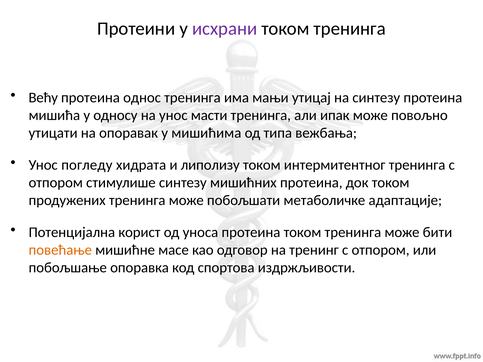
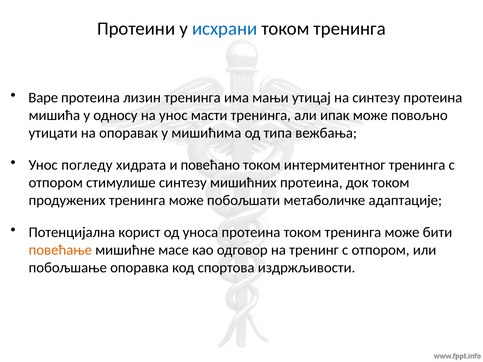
исхрани colour: purple -> blue
Већу: Већу -> Варе
однос: однос -> лизин
липолизу: липолизу -> повећано
